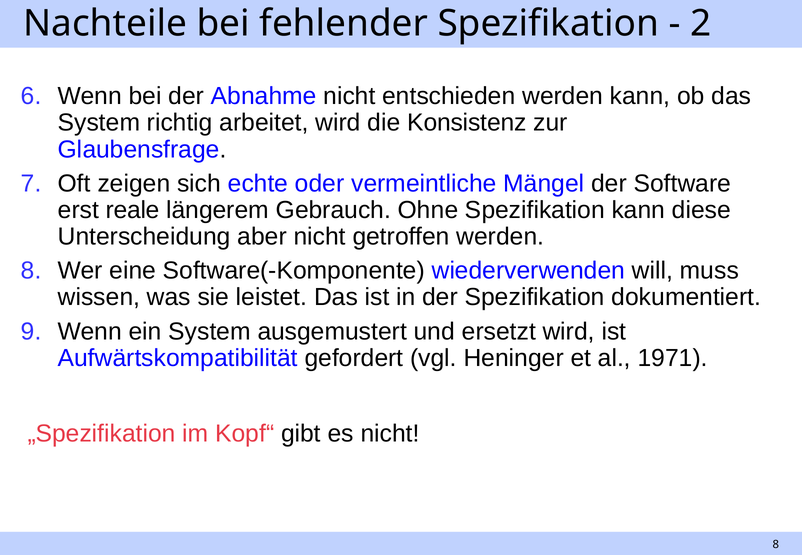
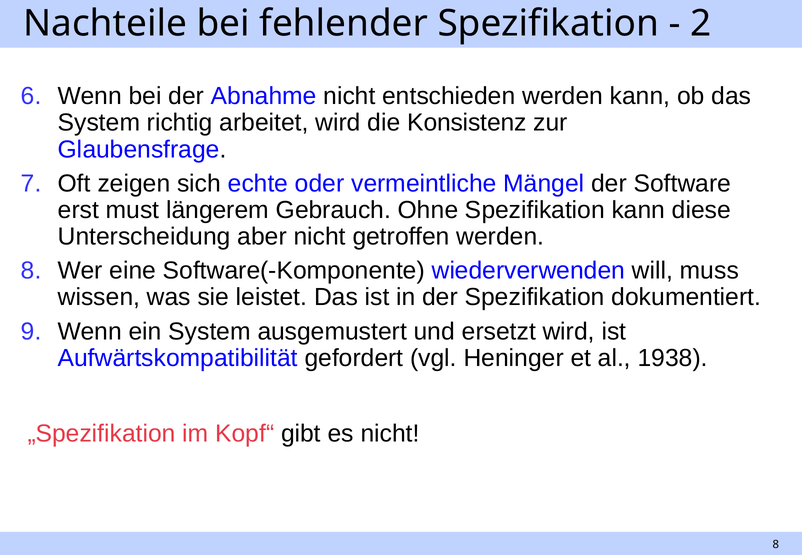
reale: reale -> must
1971: 1971 -> 1938
